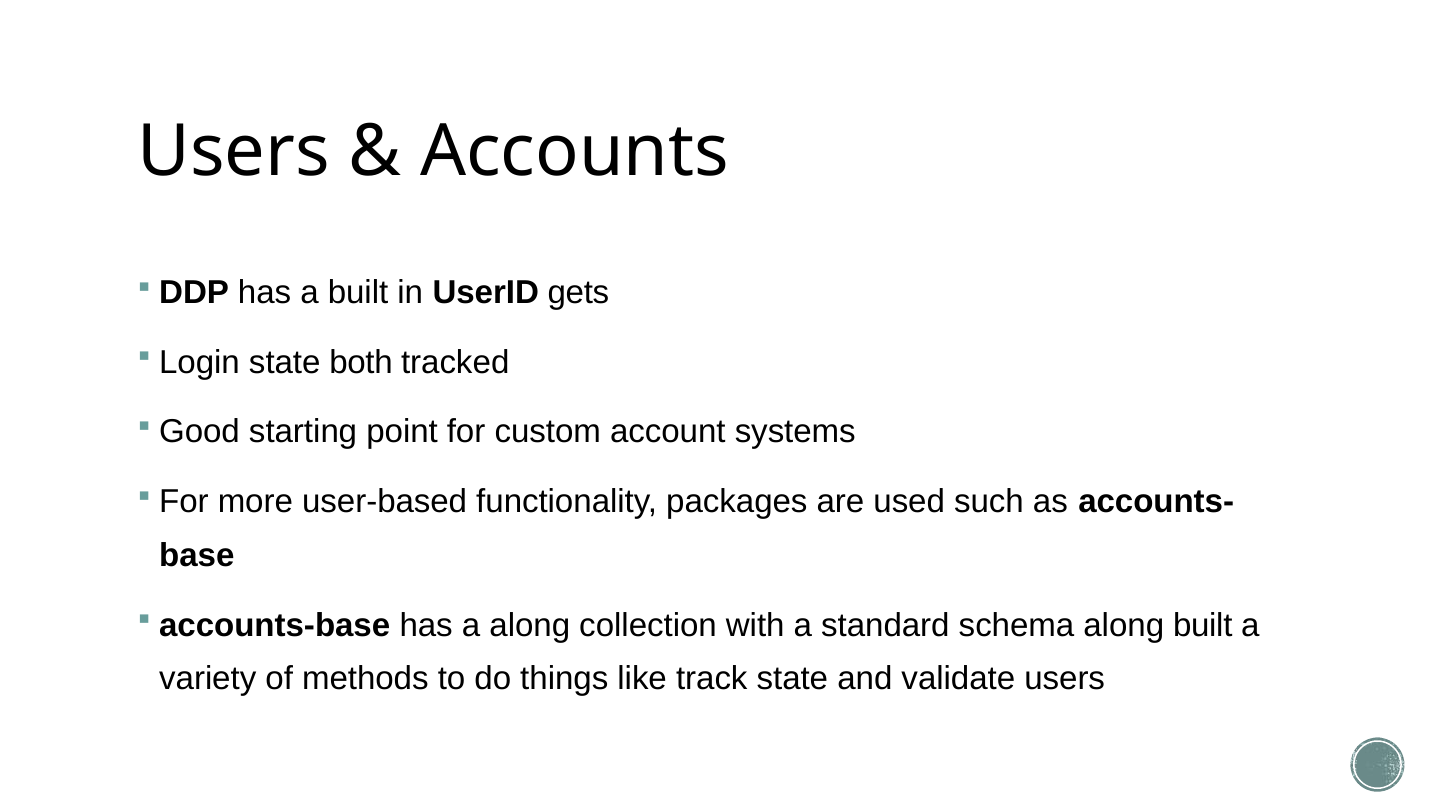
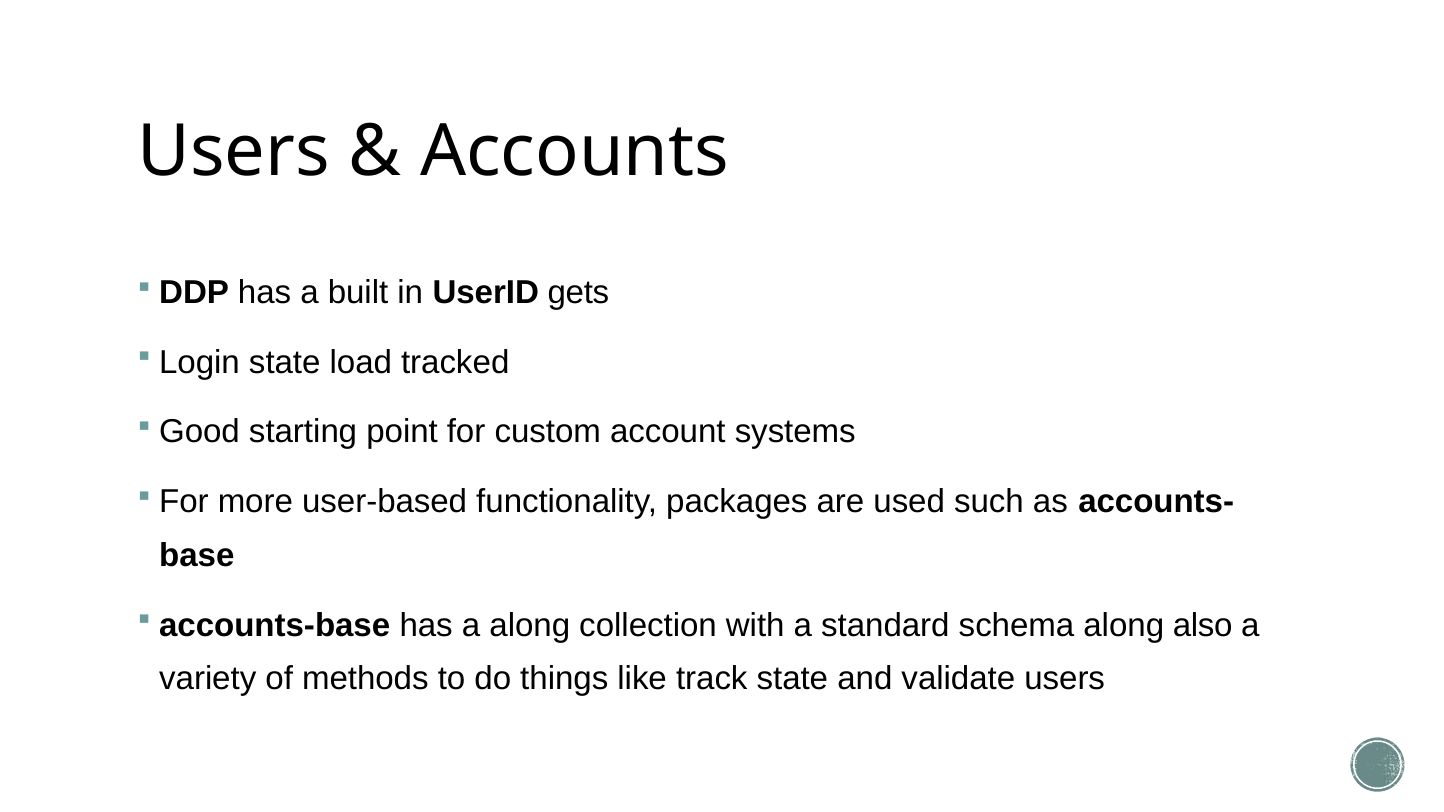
both: both -> load
along built: built -> also
